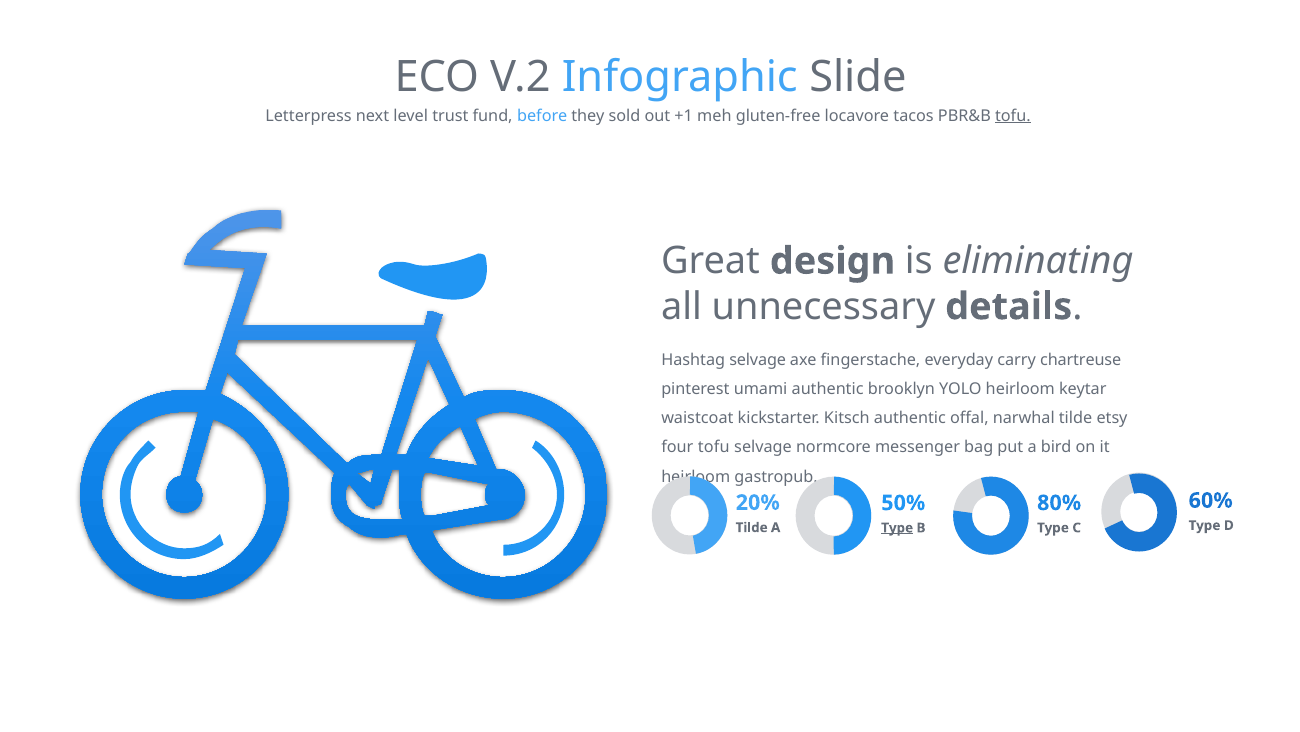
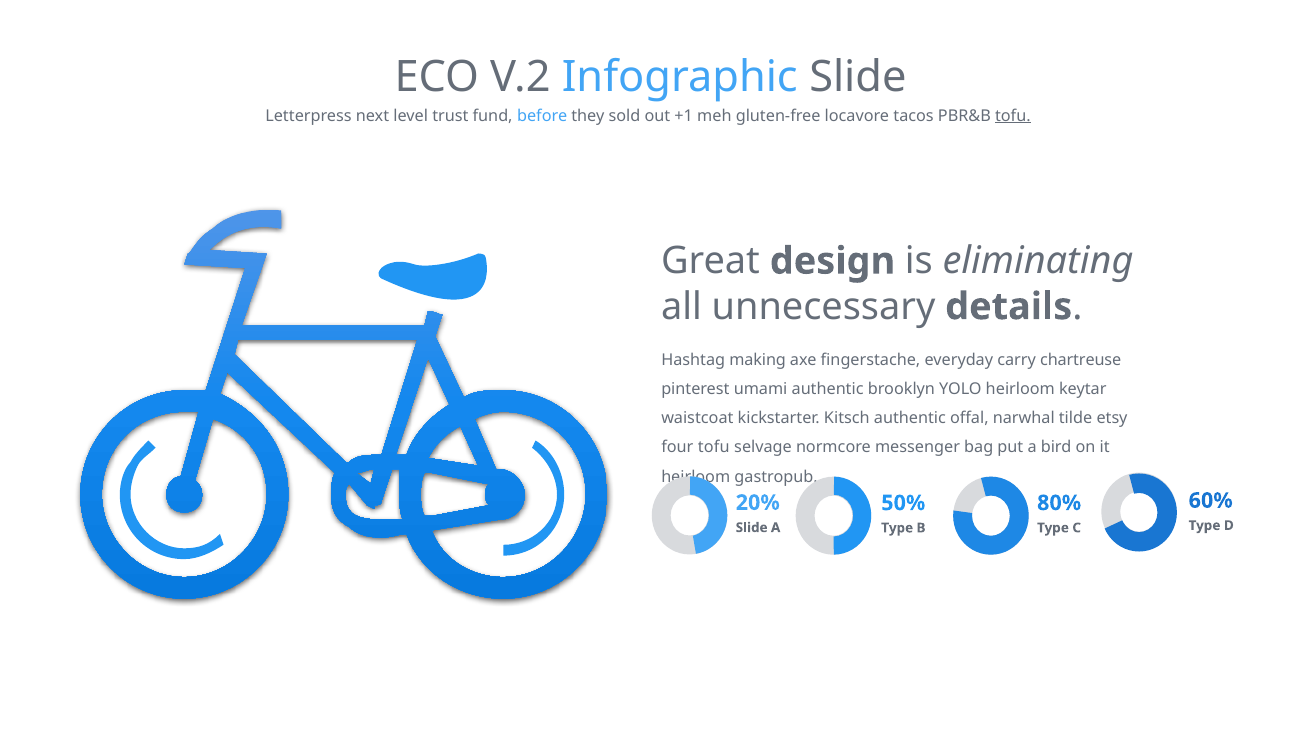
Hashtag selvage: selvage -> making
Tilde at (752, 527): Tilde -> Slide
Type at (897, 527) underline: present -> none
